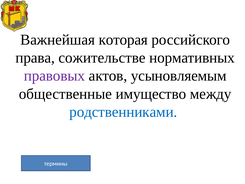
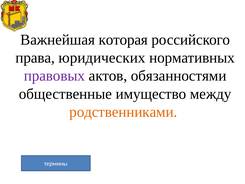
сожительстве: сожительстве -> юридических
усыновляемым: усыновляемым -> обязанностями
родственниками colour: blue -> orange
